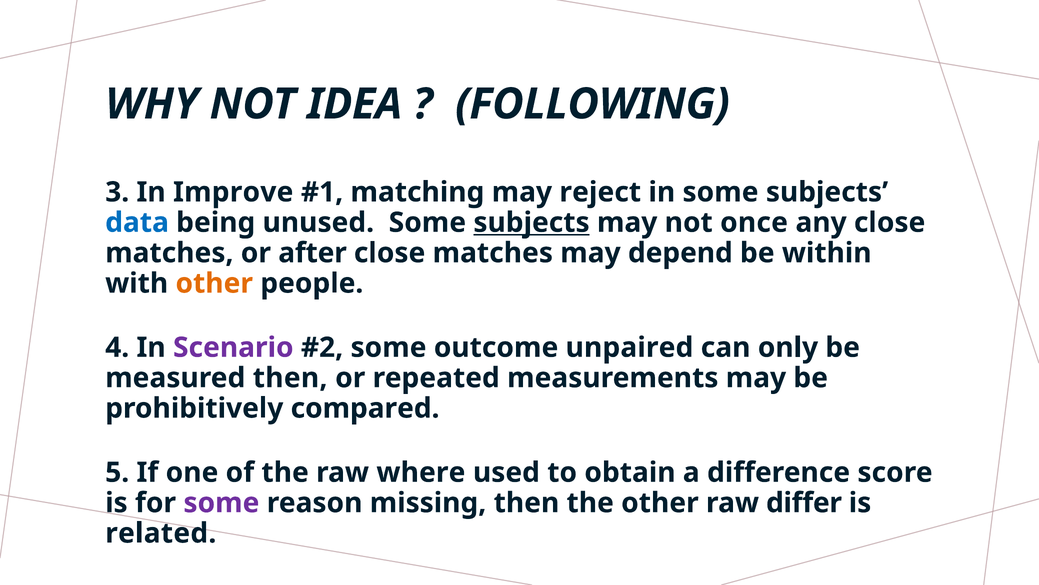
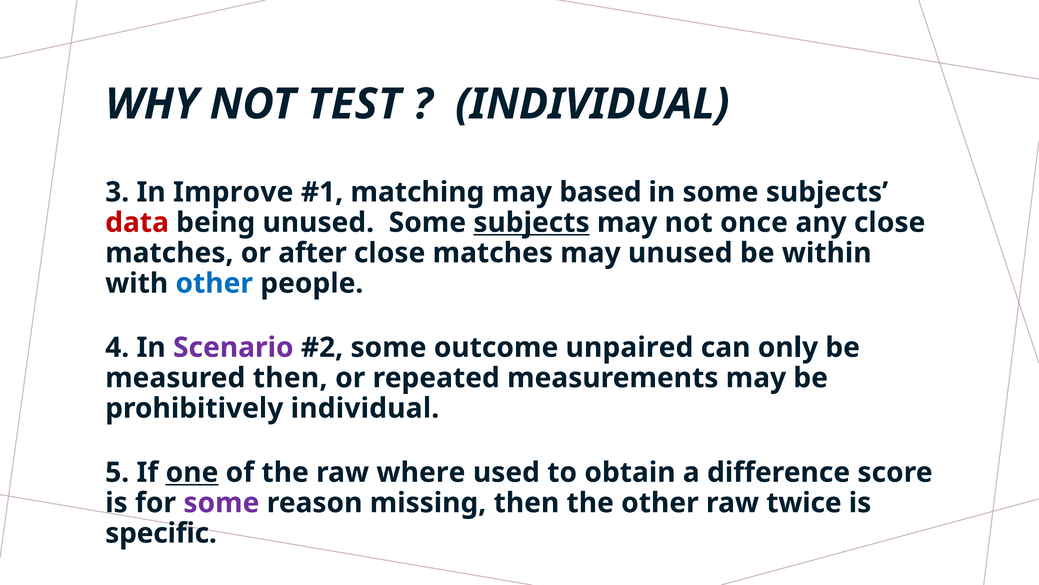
IDEA: IDEA -> TEST
FOLLOWING at (592, 104): FOLLOWING -> INDIVIDUAL
reject: reject -> based
data colour: blue -> red
may depend: depend -> unused
other at (214, 283) colour: orange -> blue
prohibitively compared: compared -> individual
one underline: none -> present
differ: differ -> twice
related: related -> specific
